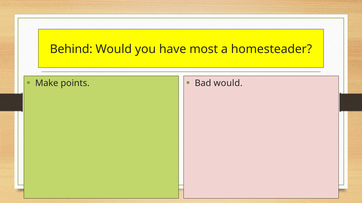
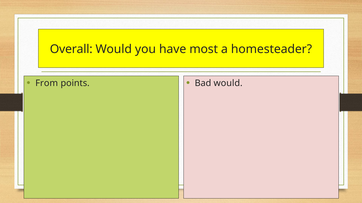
Behind: Behind -> Overall
Make: Make -> From
